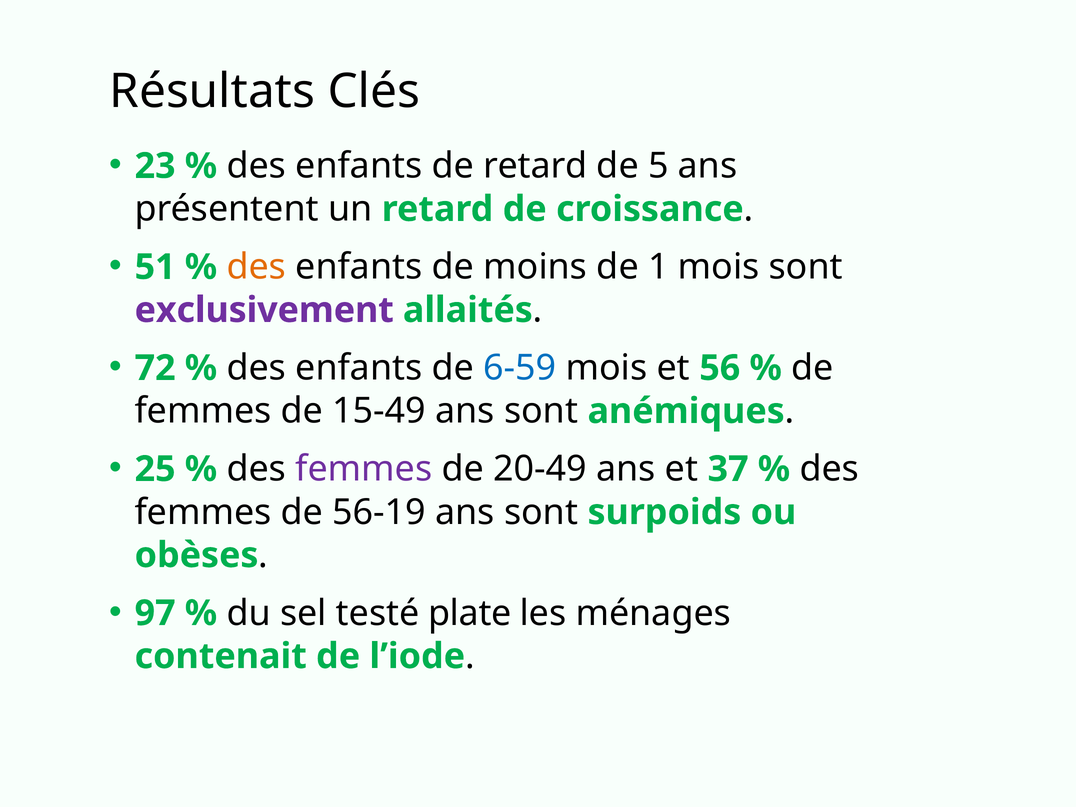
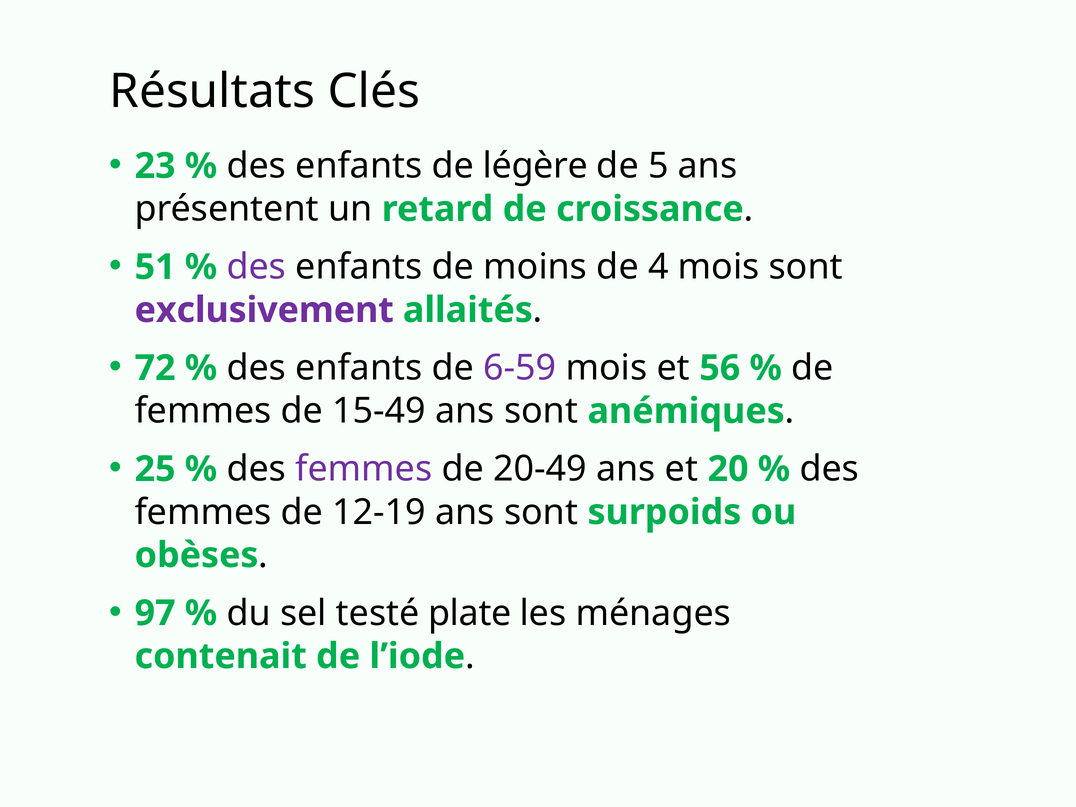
de retard: retard -> légère
des at (256, 267) colour: orange -> purple
1: 1 -> 4
6-59 colour: blue -> purple
37: 37 -> 20
56-19: 56-19 -> 12-19
